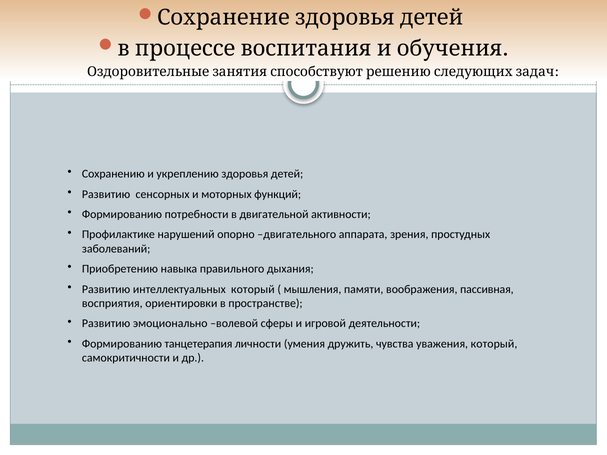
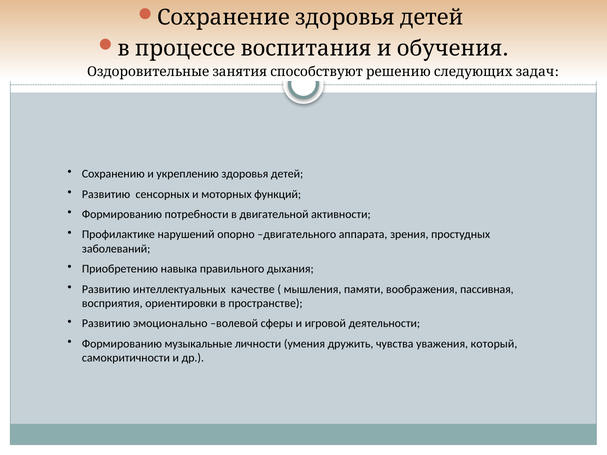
интеллектуальных который: который -> качестве
танцетерапия: танцетерапия -> музыкальные
